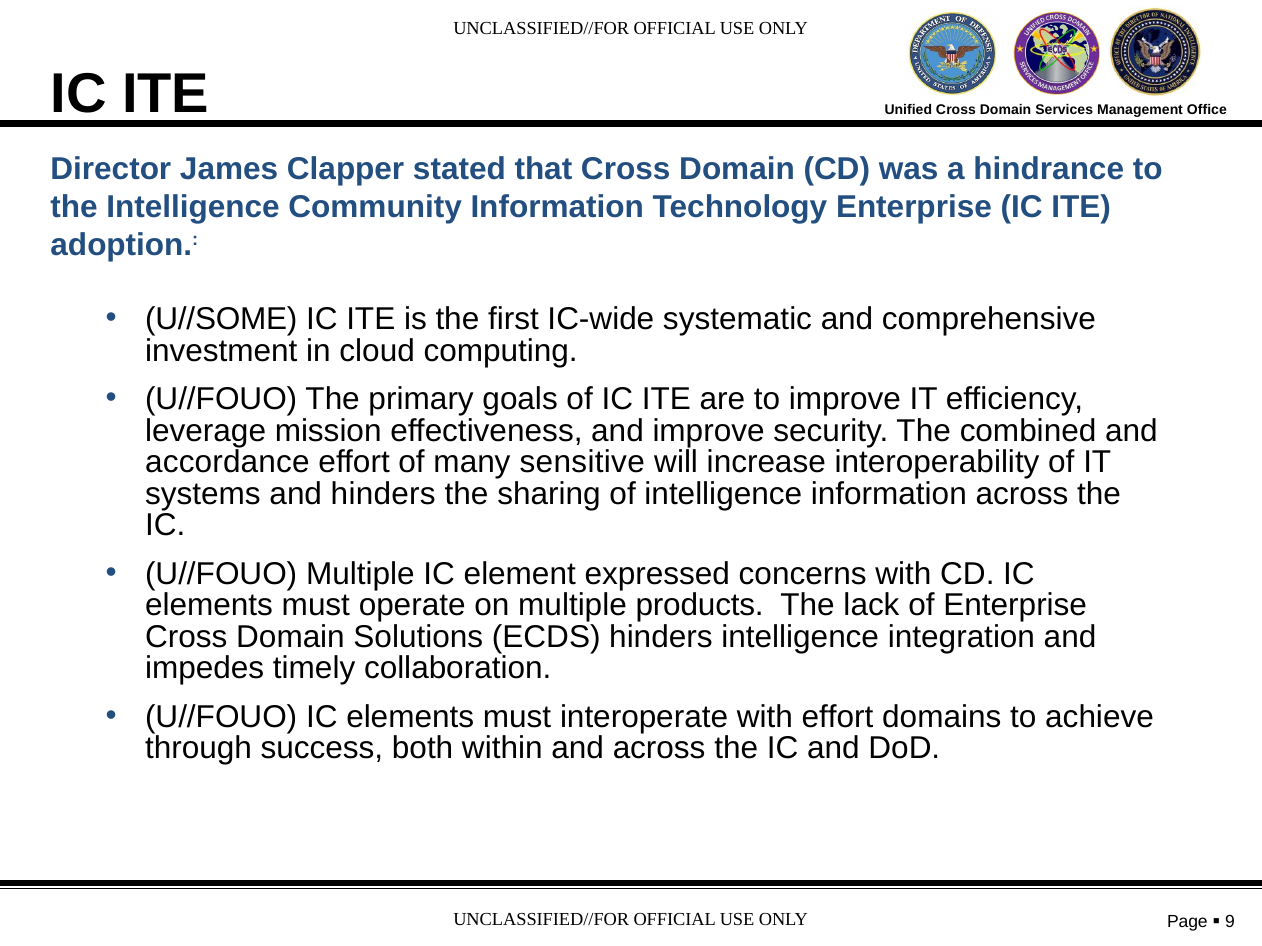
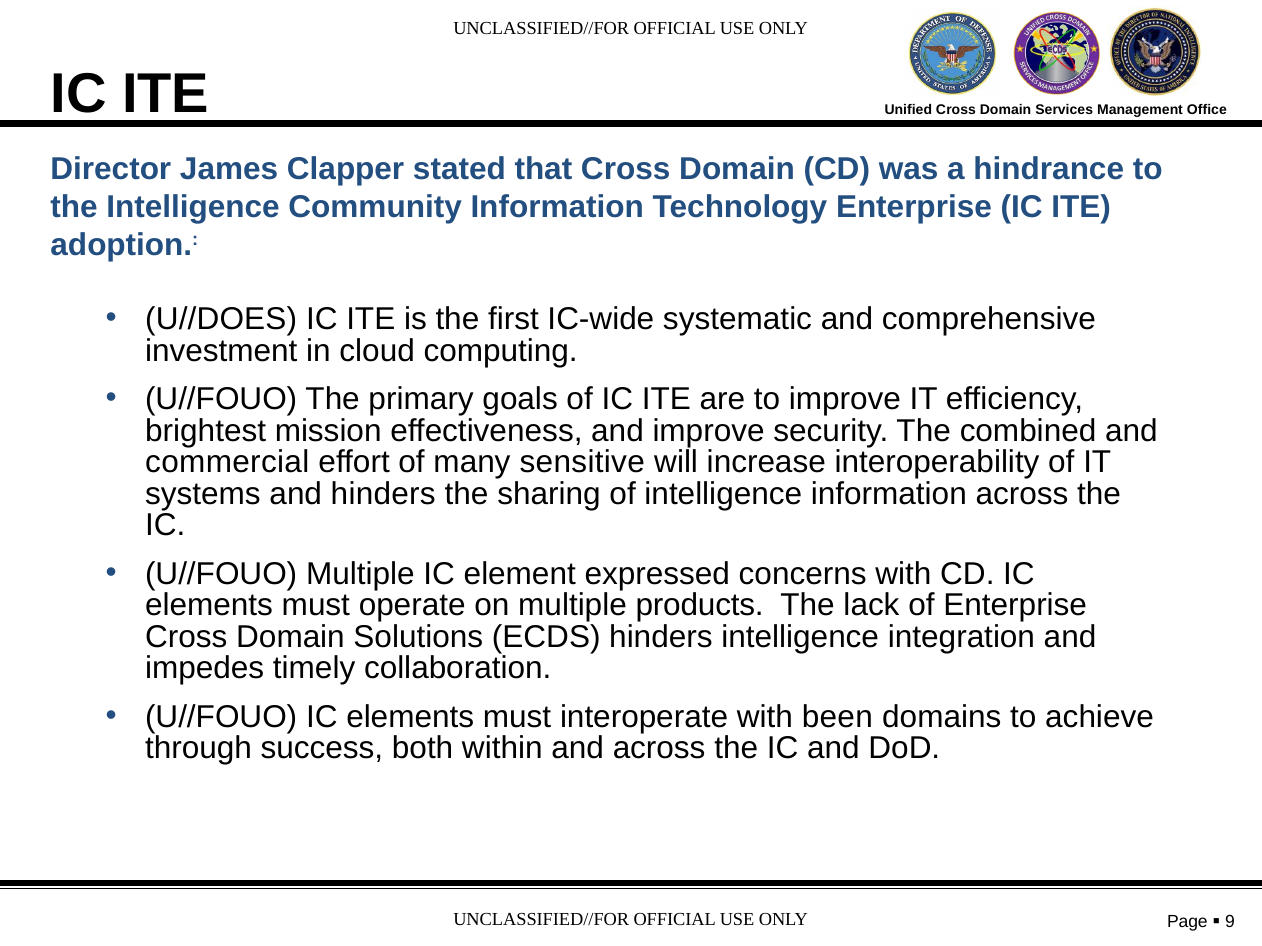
U//SOME: U//SOME -> U//DOES
leverage: leverage -> brightest
accordance: accordance -> commercial
with effort: effort -> been
